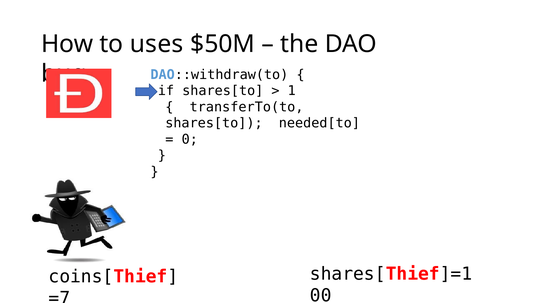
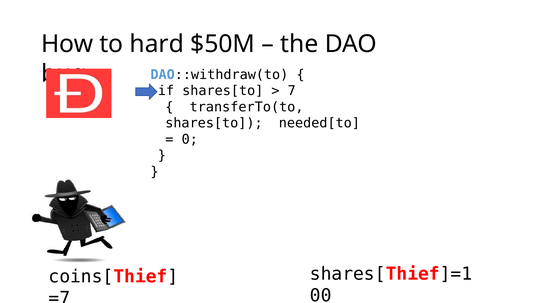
uses: uses -> hard
1: 1 -> 7
